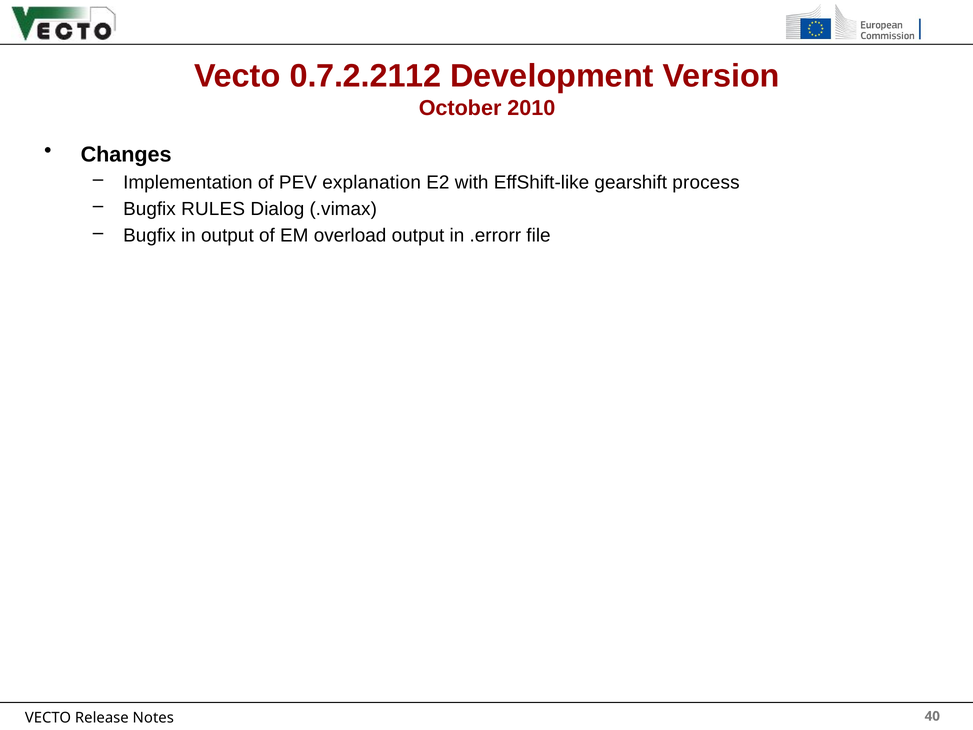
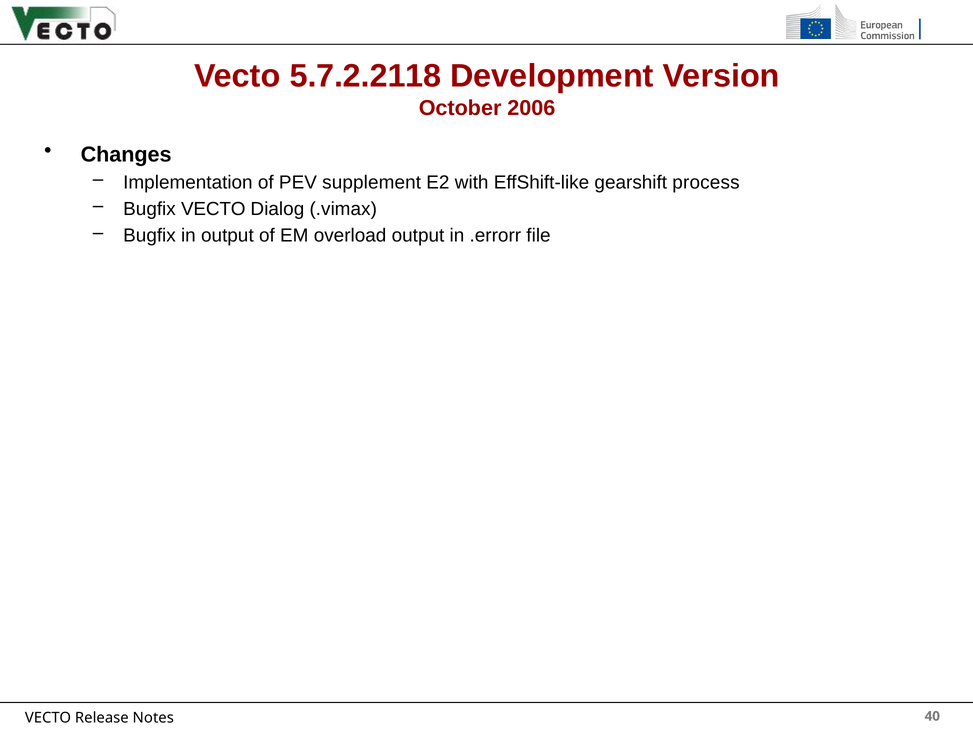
0.7.2.2112: 0.7.2.2112 -> 5.7.2.2118
2010: 2010 -> 2006
explanation: explanation -> supplement
Bugfix RULES: RULES -> VECTO
